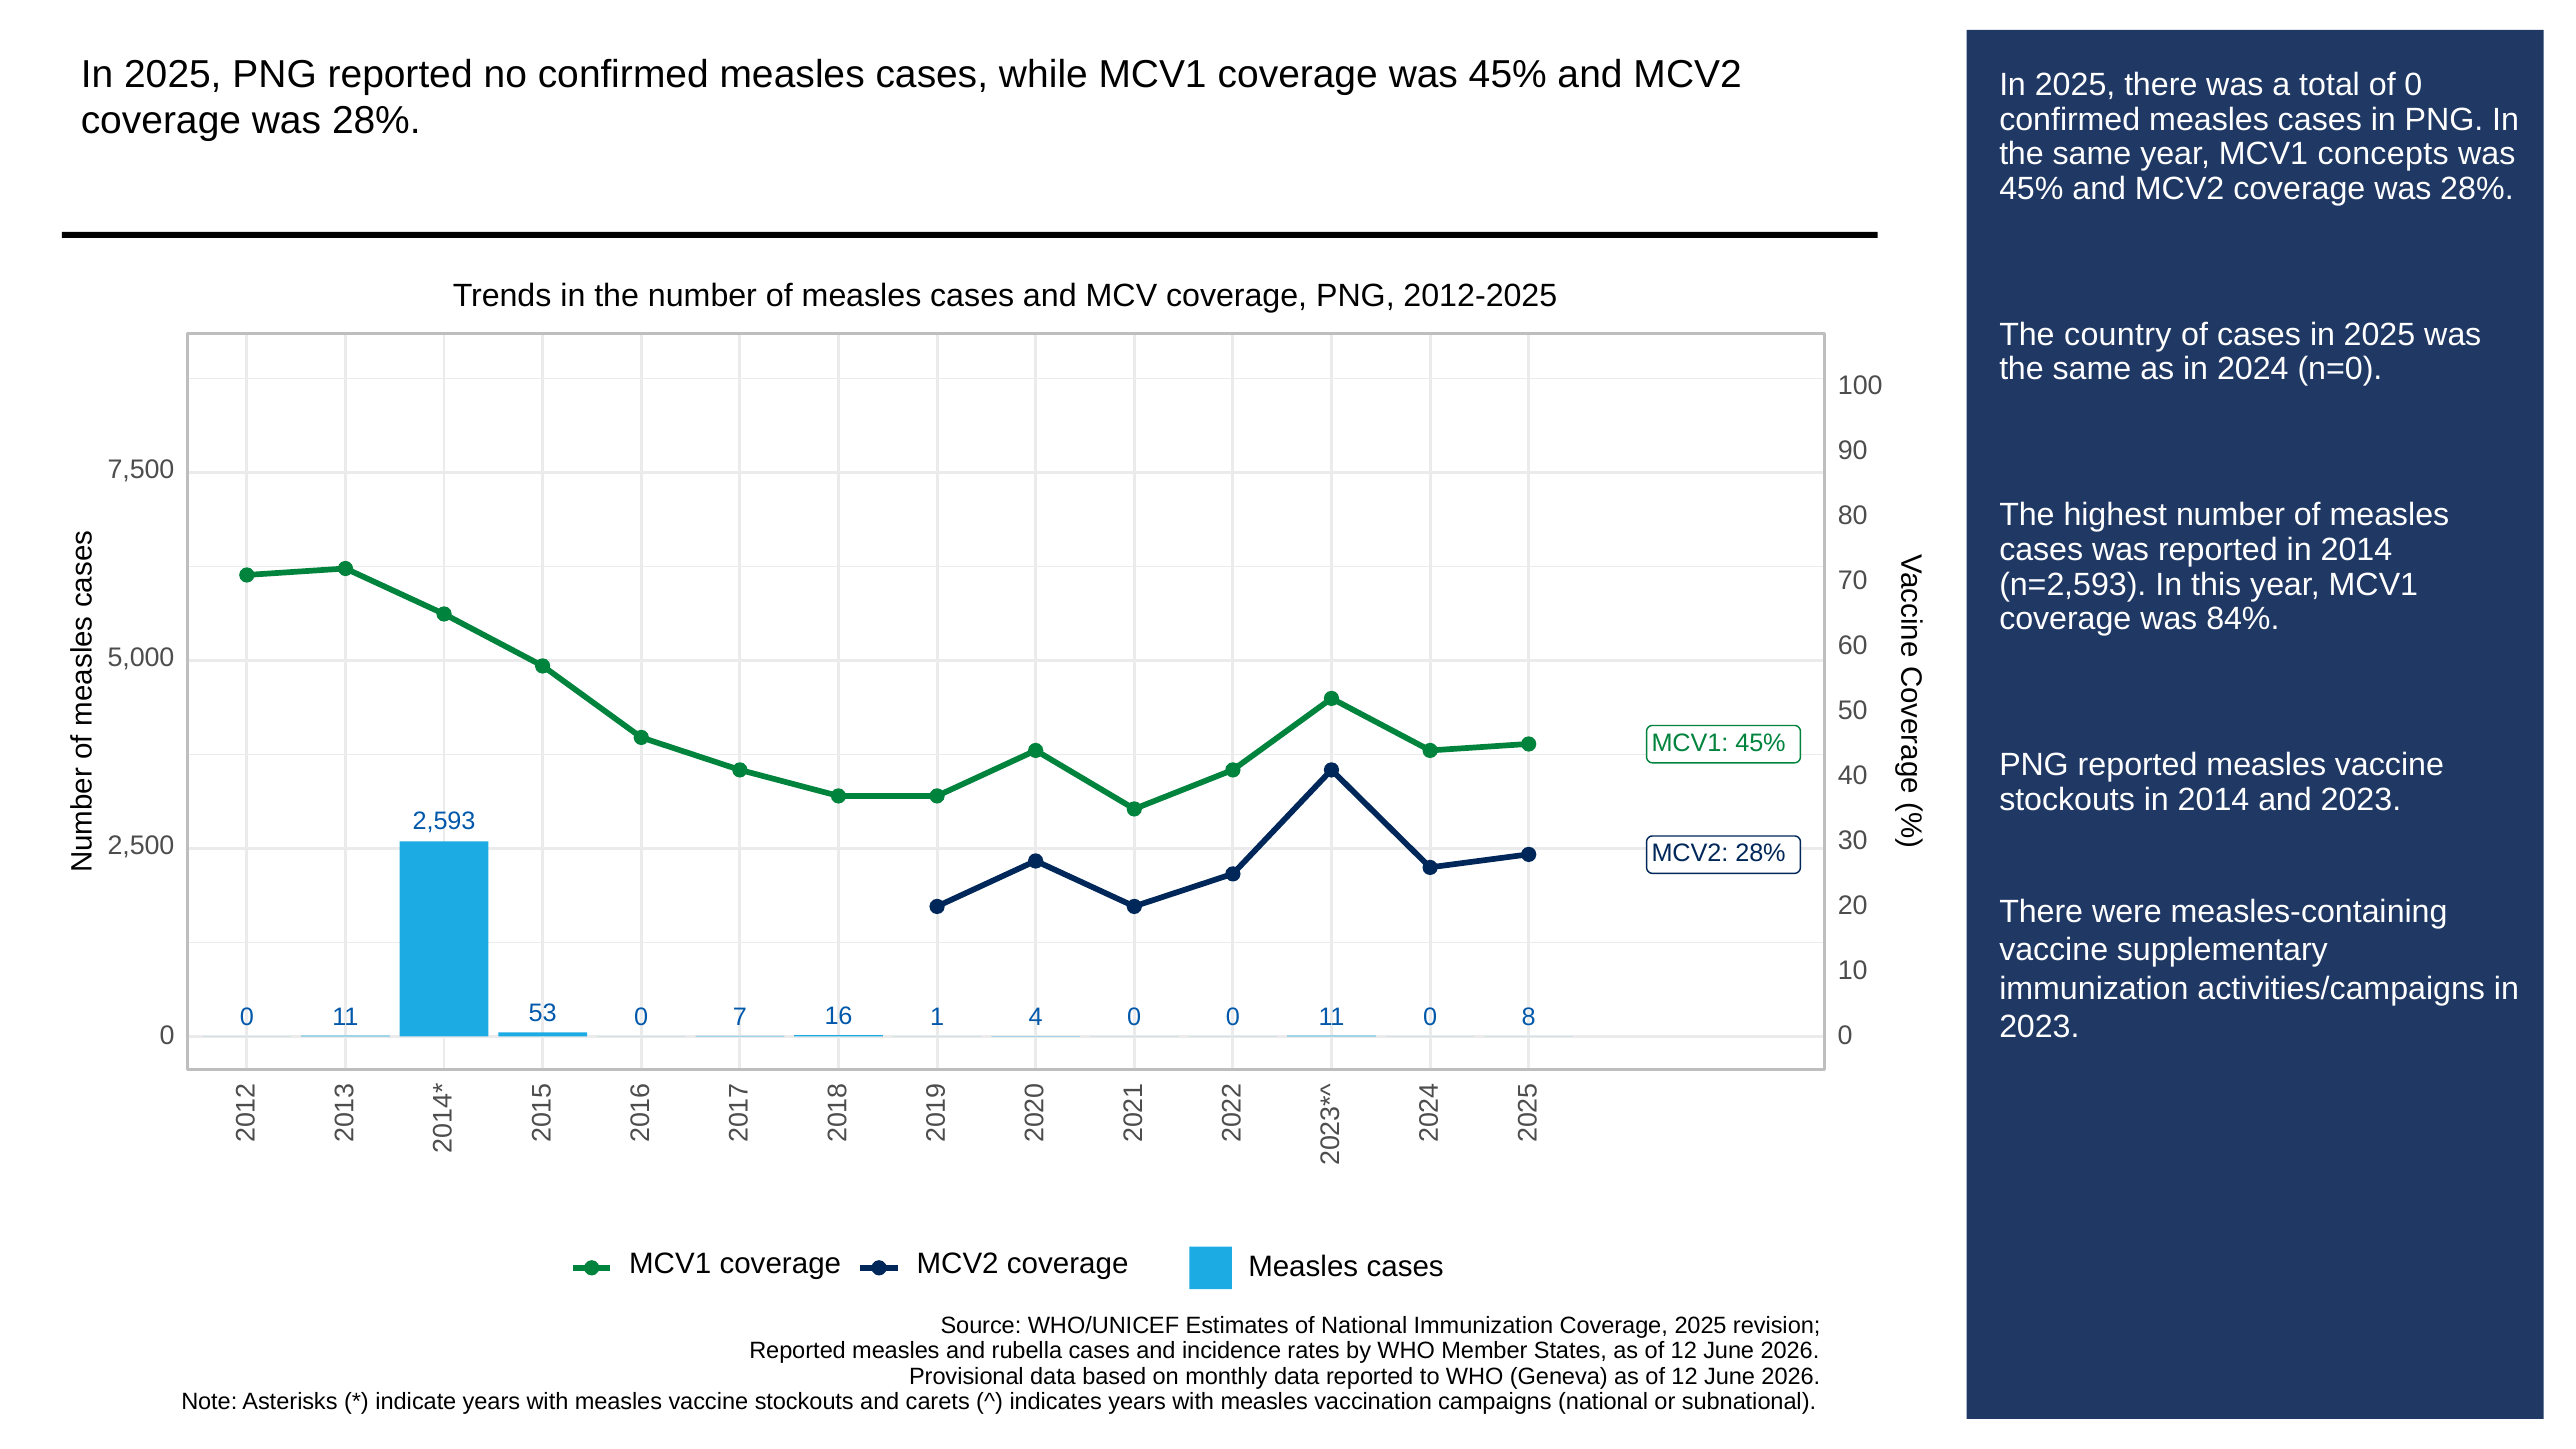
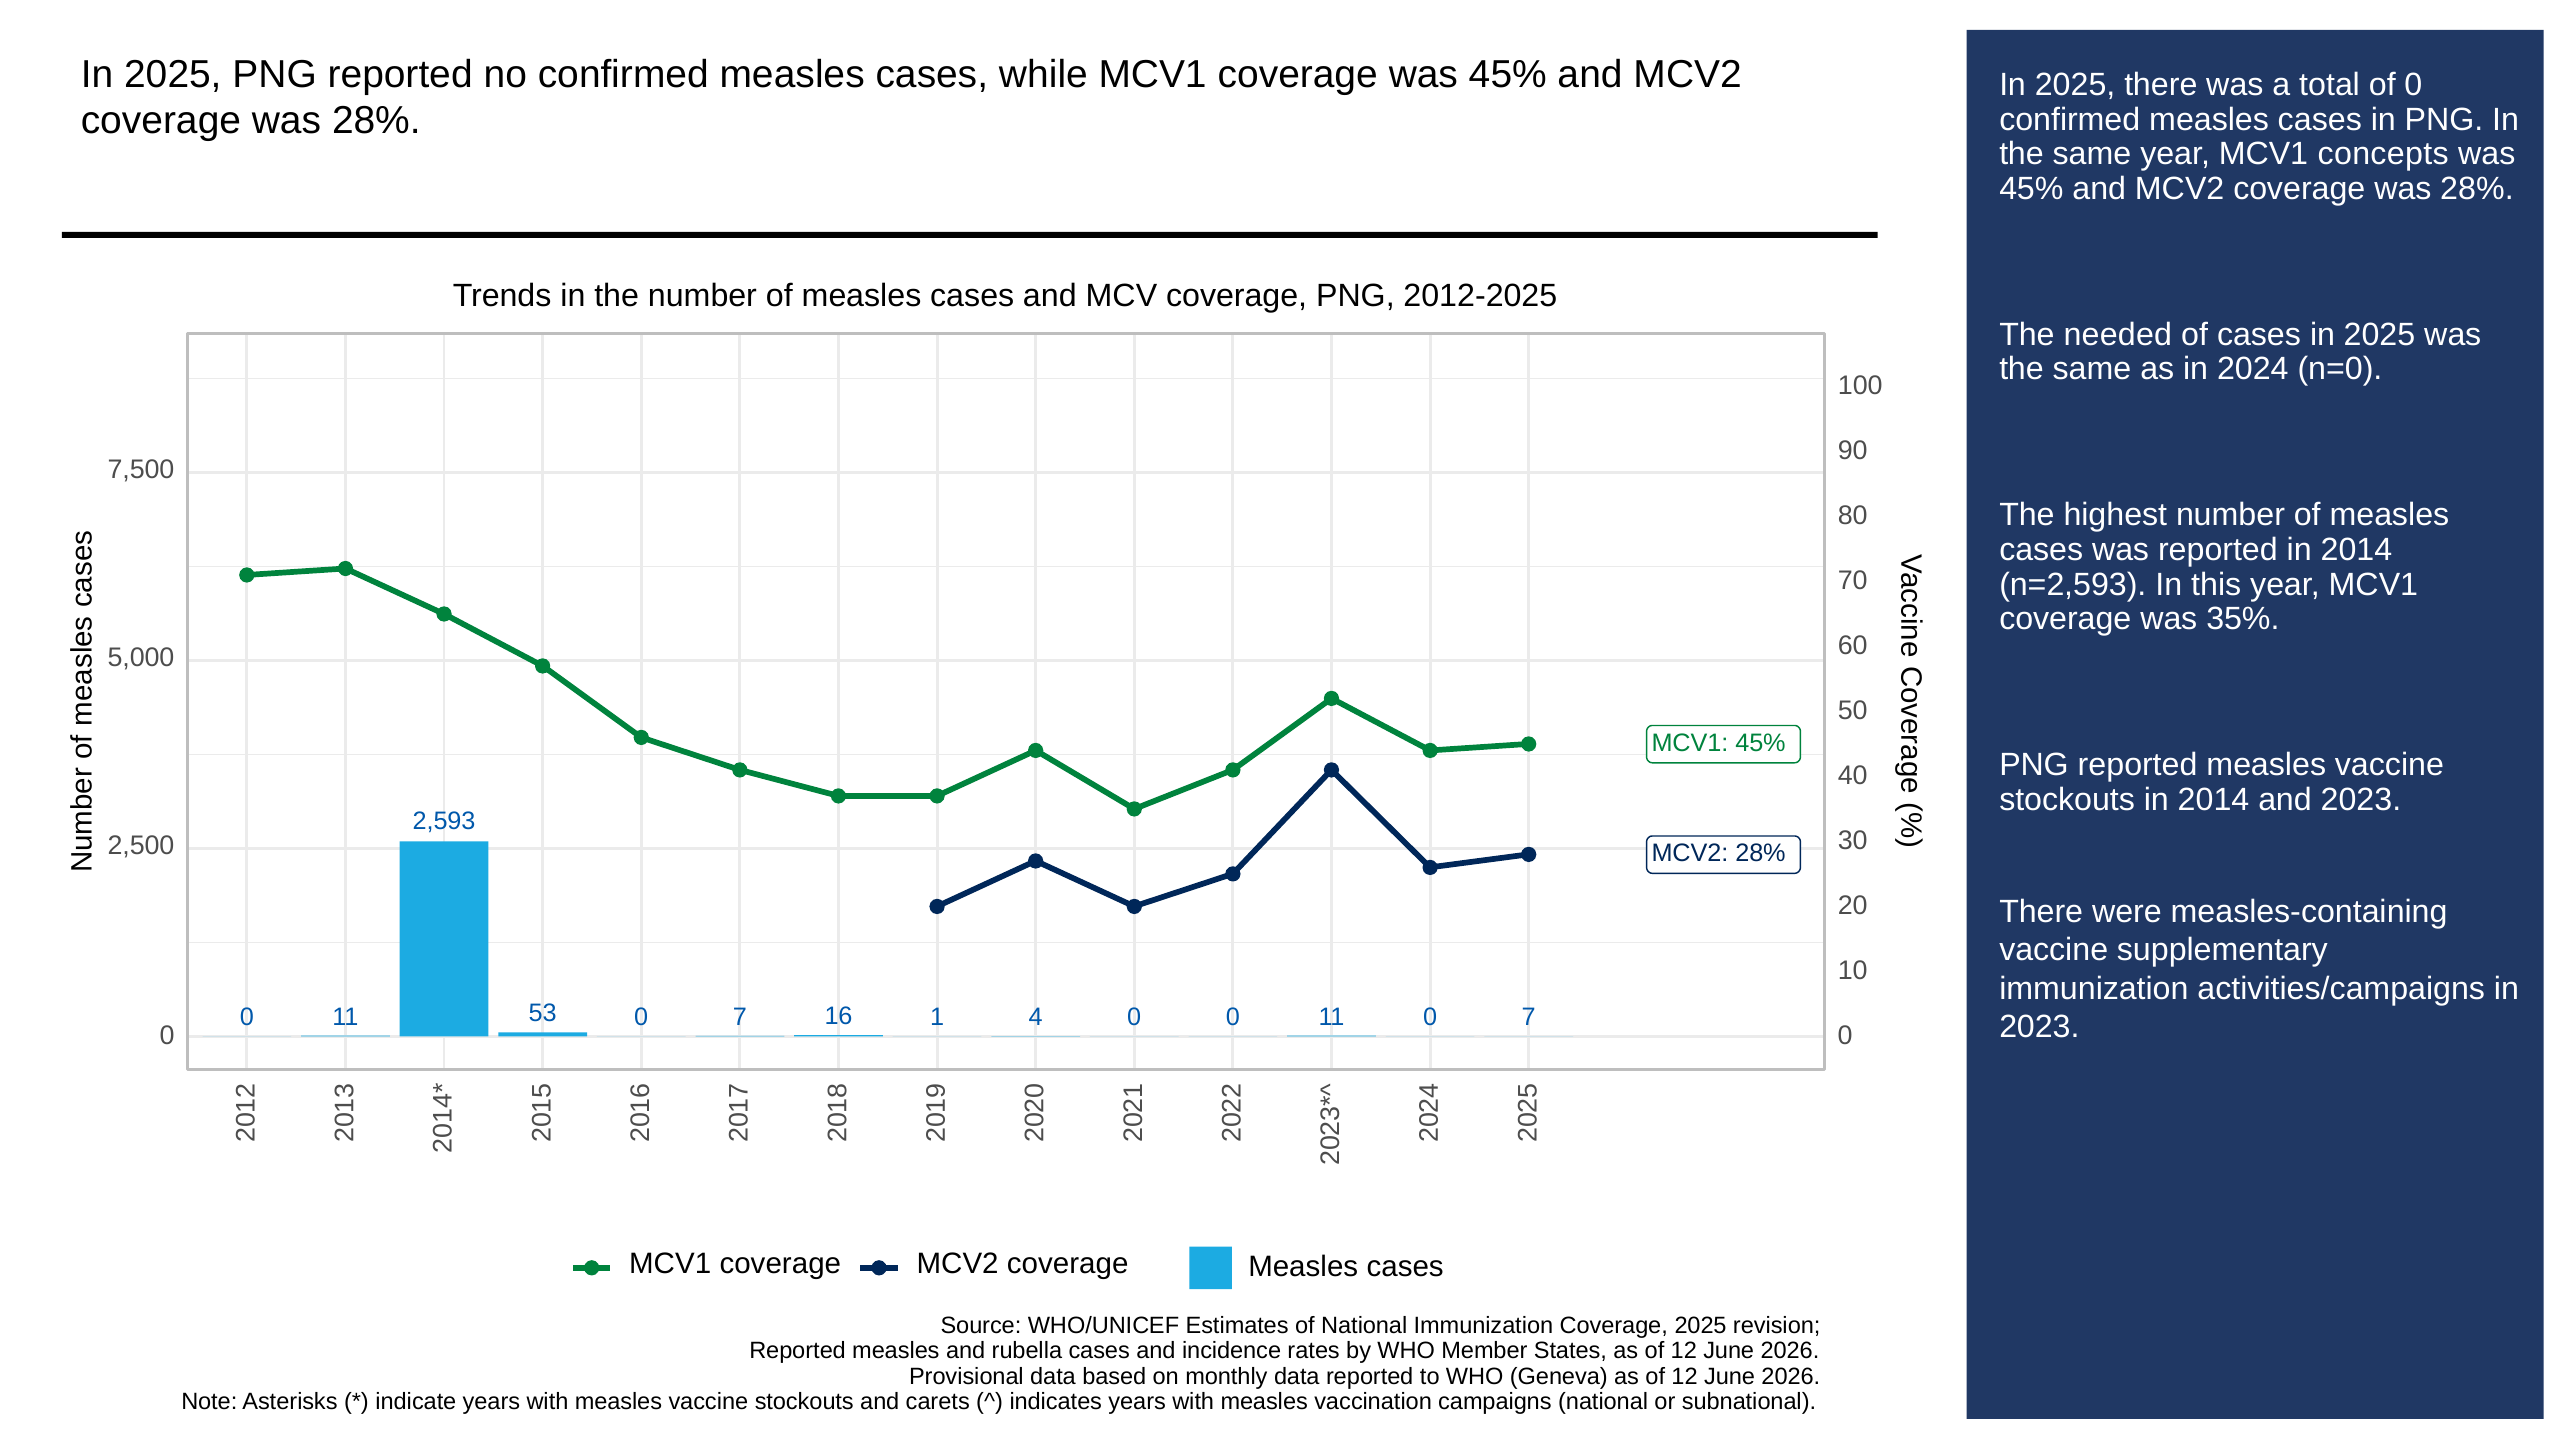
country: country -> needed
84%: 84% -> 35%
11 0 8: 8 -> 7
